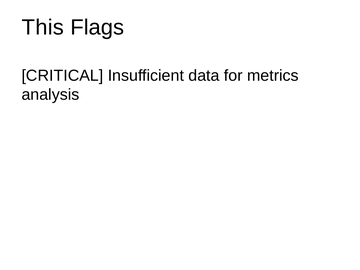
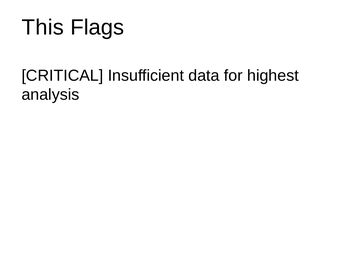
metrics: metrics -> highest
